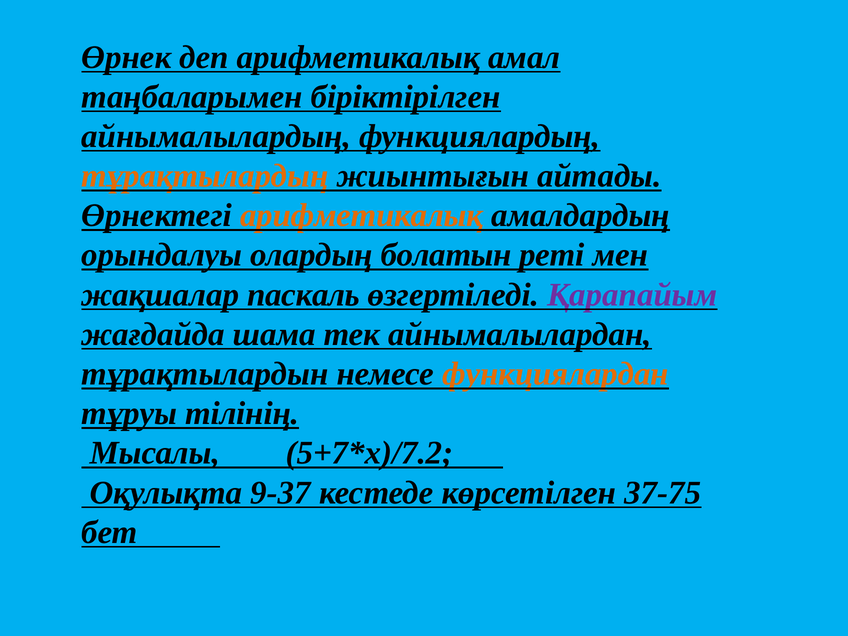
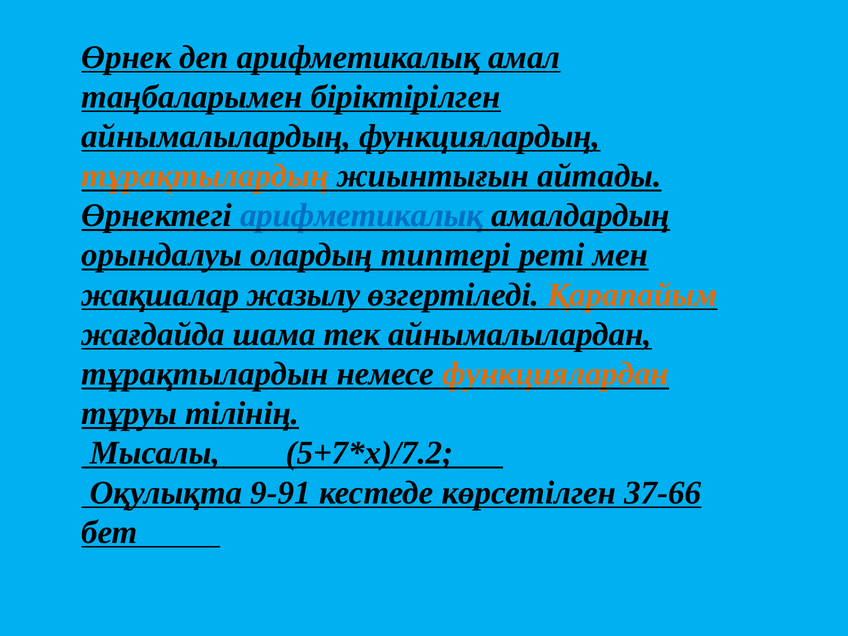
арифметикалық at (362, 216) colour: orange -> blue
болатын: болатын -> типтері
паскаль: паскаль -> жазылу
Қарапайым colour: purple -> orange
9-37: 9-37 -> 9-91
37-75: 37-75 -> 37-66
